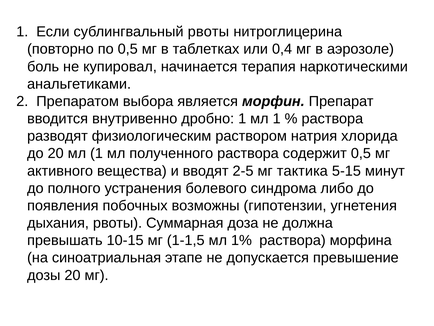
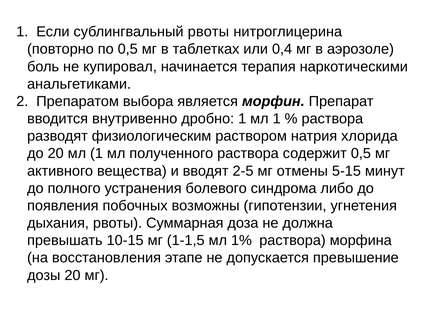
тактика: тактика -> отмены
синоатриальная: синоатриальная -> восстановления
